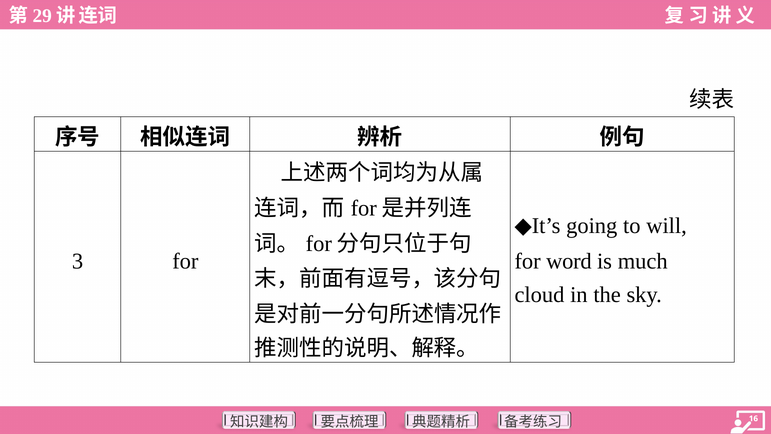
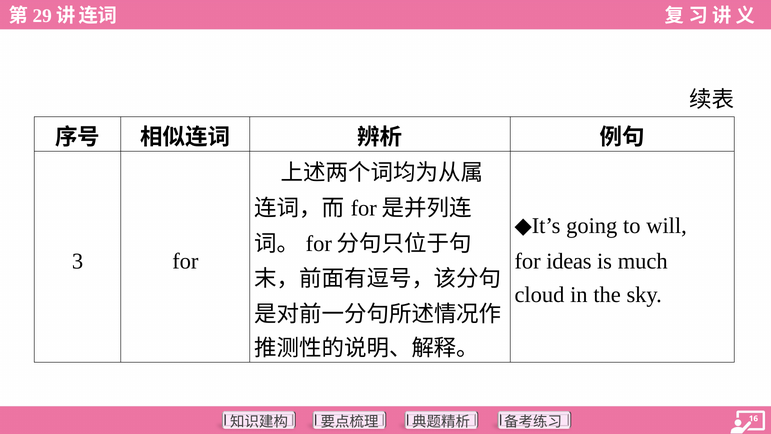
word: word -> ideas
